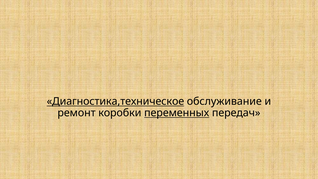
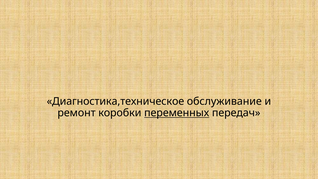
Диагностика,техническое underline: present -> none
